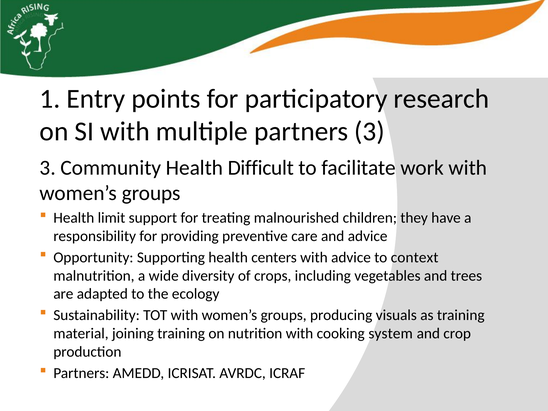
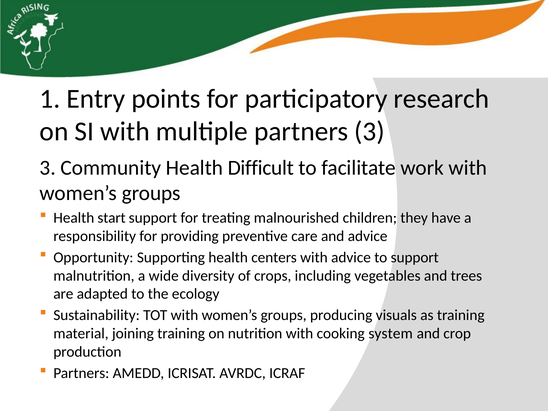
limit: limit -> start
to context: context -> support
